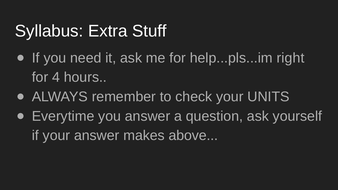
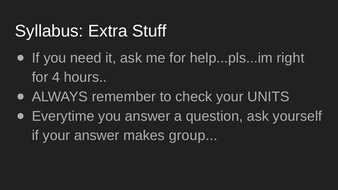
above: above -> group
